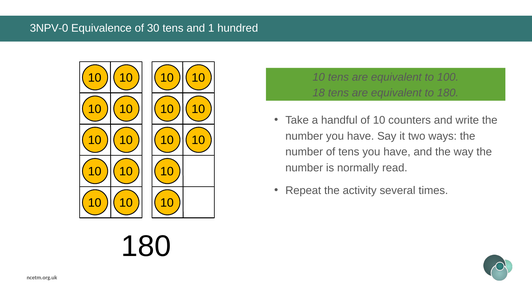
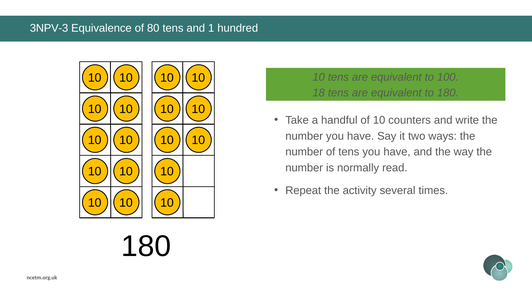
3NPV-0: 3NPV-0 -> 3NPV-3
30: 30 -> 80
